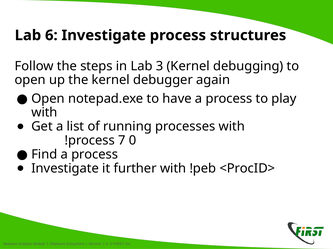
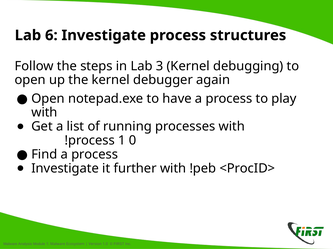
!process 7: 7 -> 1
